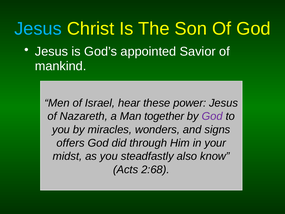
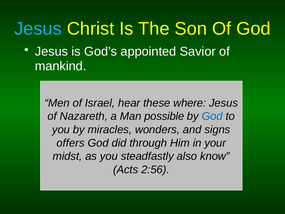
power: power -> where
together: together -> possible
God at (212, 116) colour: purple -> blue
2:68: 2:68 -> 2:56
